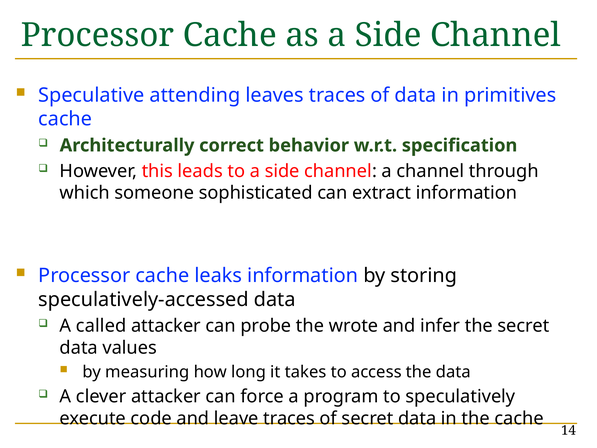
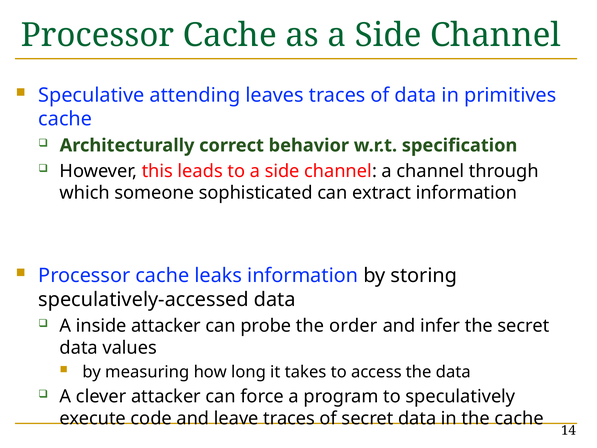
called: called -> inside
wrote: wrote -> order
